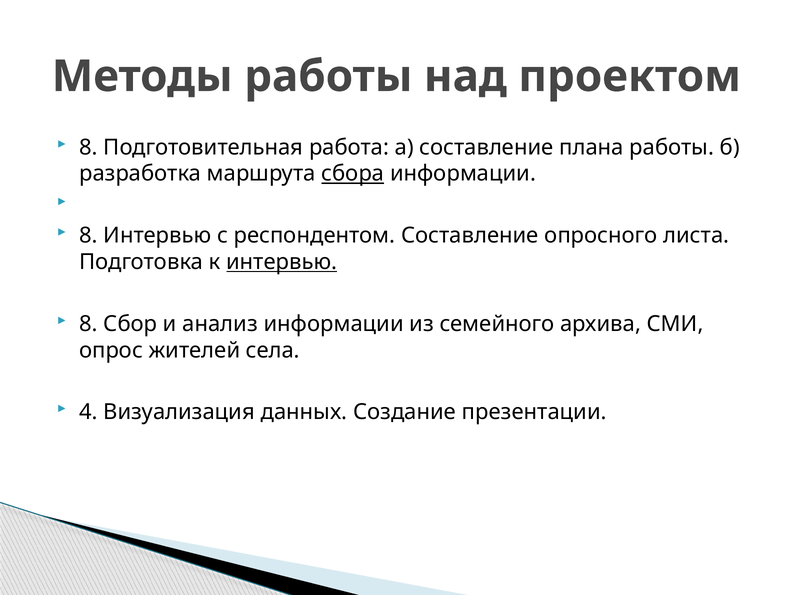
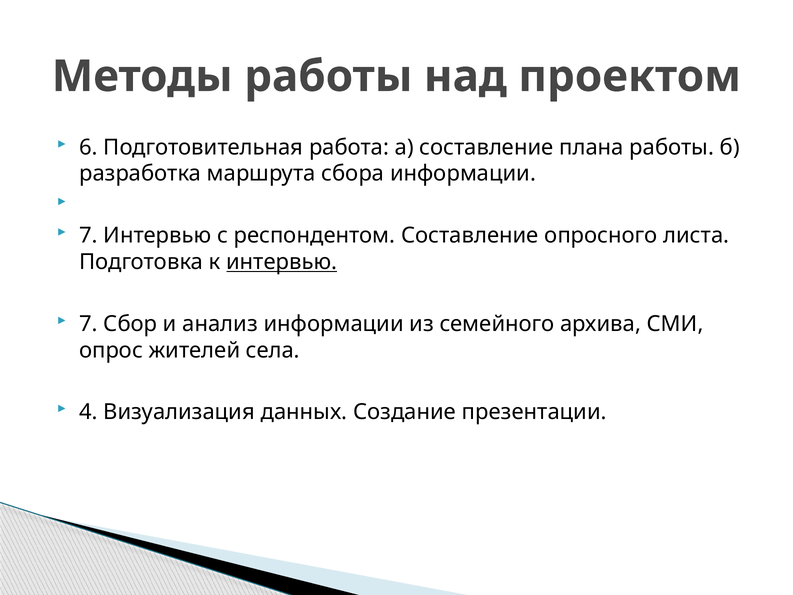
8 at (88, 147): 8 -> 6
сбора underline: present -> none
8 at (88, 235): 8 -> 7
8 at (88, 324): 8 -> 7
